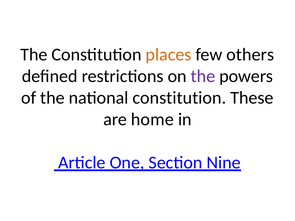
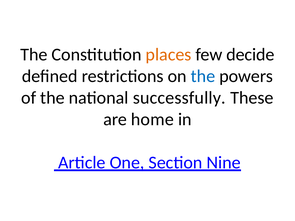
others: others -> decide
the at (203, 76) colour: purple -> blue
national constitution: constitution -> successfully
